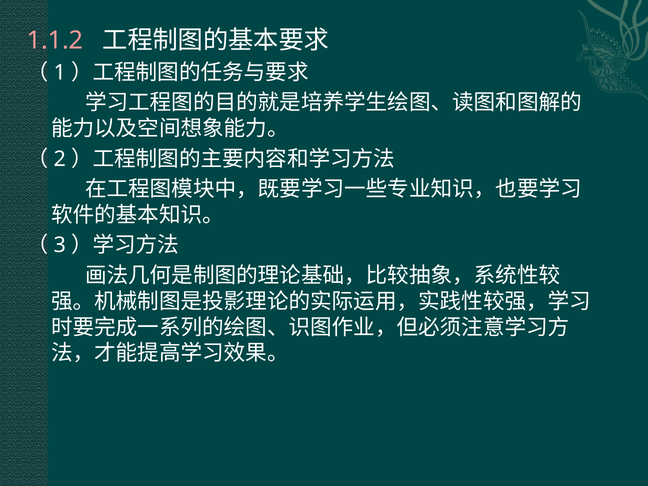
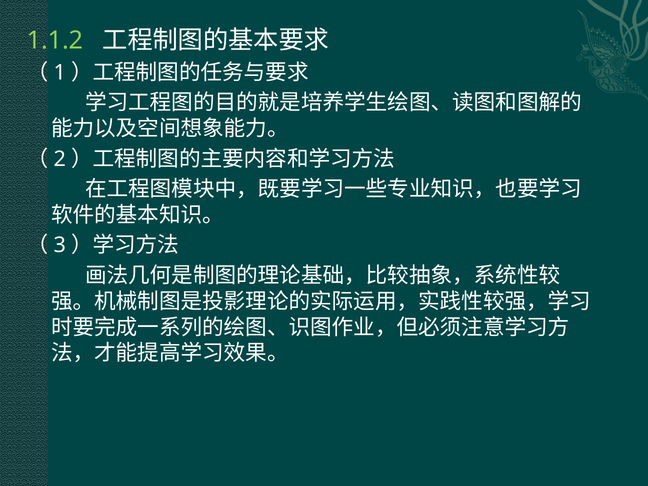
1.1.2 colour: pink -> light green
